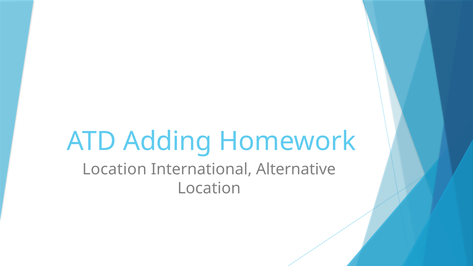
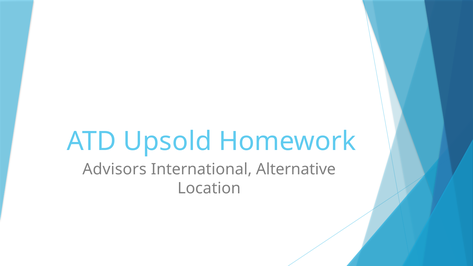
Adding: Adding -> Upsold
Location at (114, 170): Location -> Advisors
